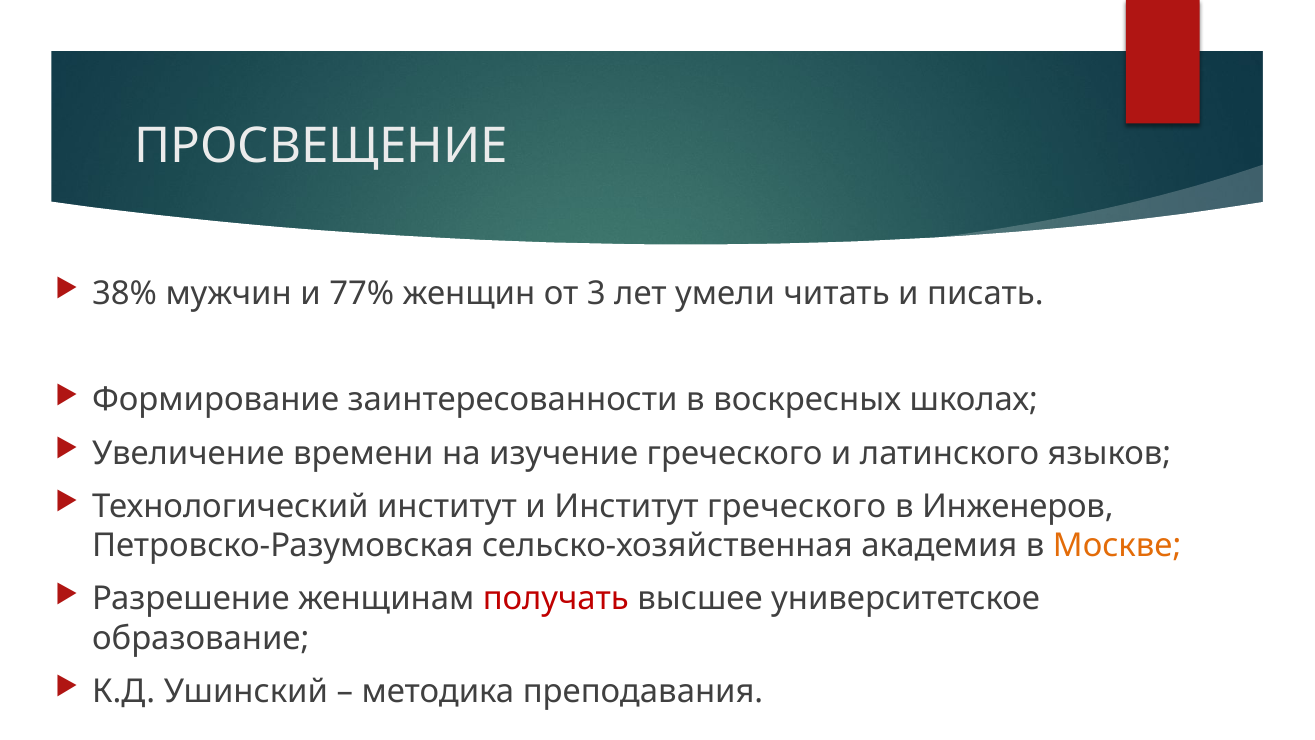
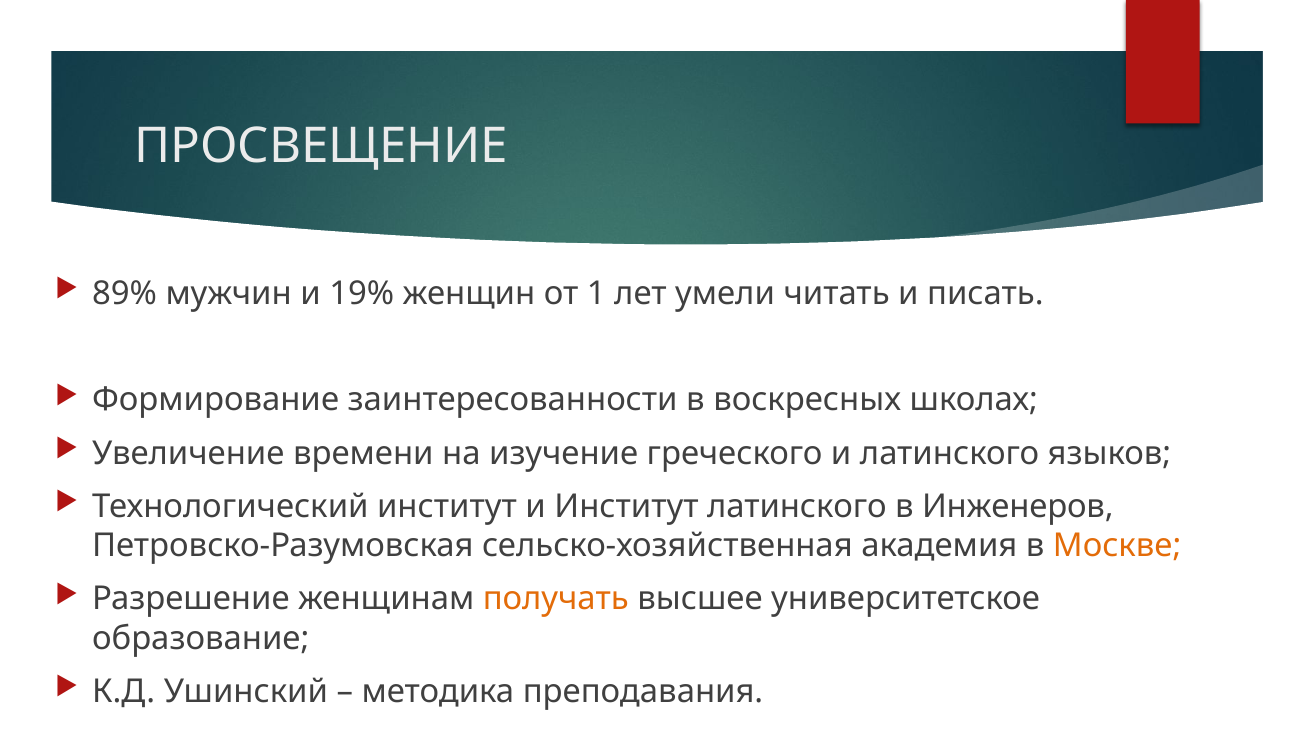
38%: 38% -> 89%
77%: 77% -> 19%
3: 3 -> 1
Институт греческого: греческого -> латинского
получать colour: red -> orange
